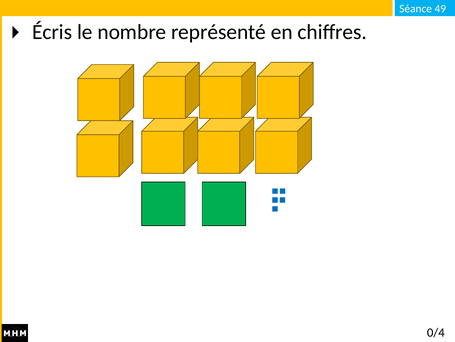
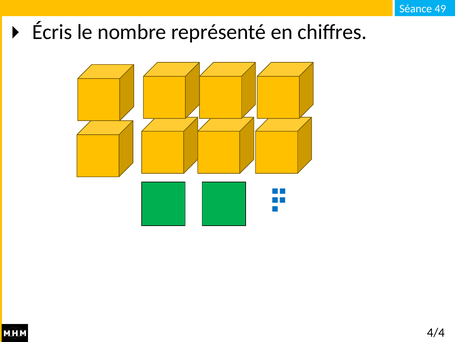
0/4: 0/4 -> 4/4
